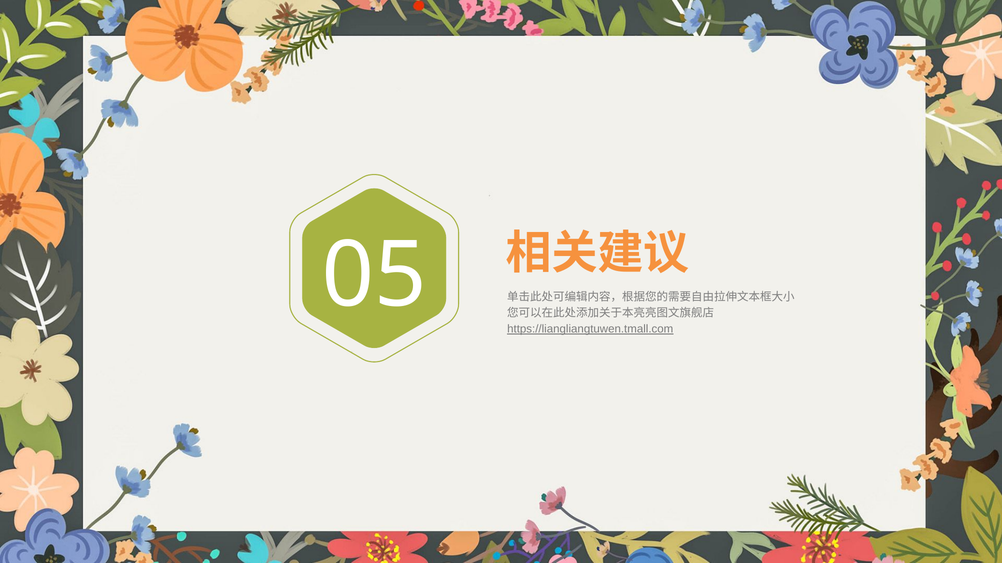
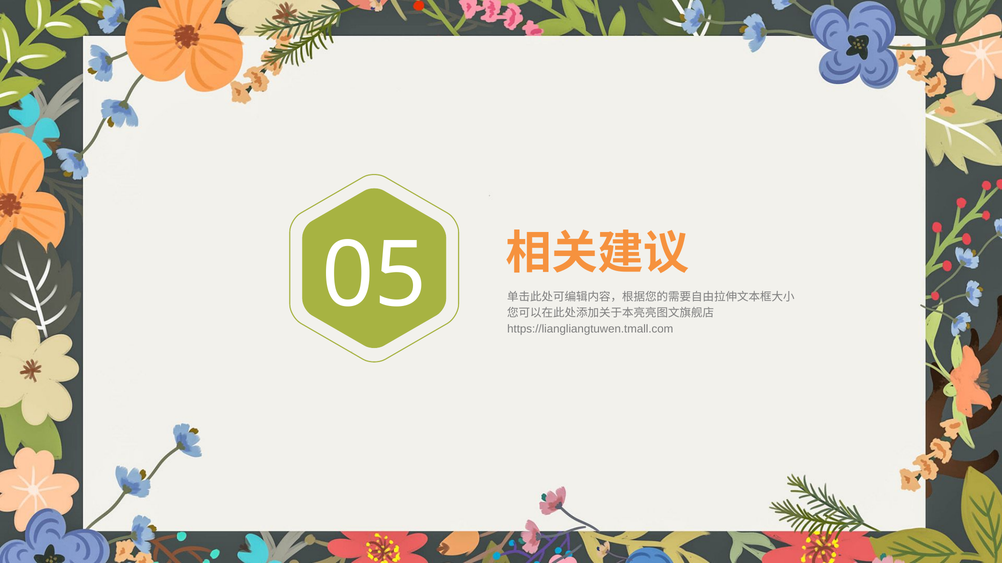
https://liangliangtuwen.tmall.com underline: present -> none
